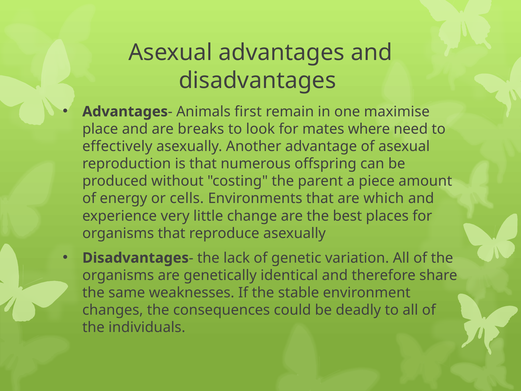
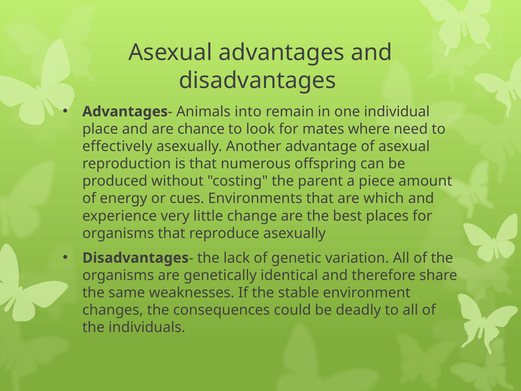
first: first -> into
maximise: maximise -> individual
breaks: breaks -> chance
cells: cells -> cues
